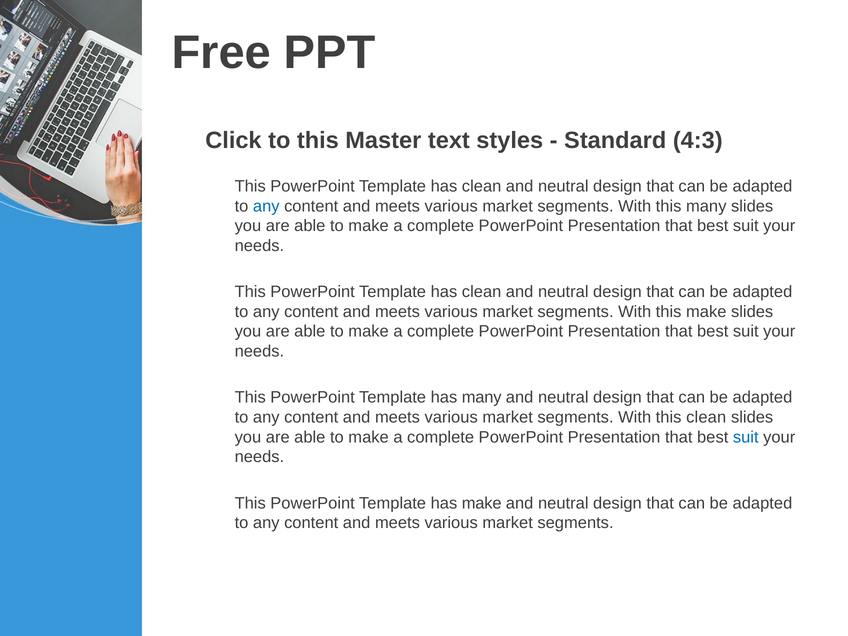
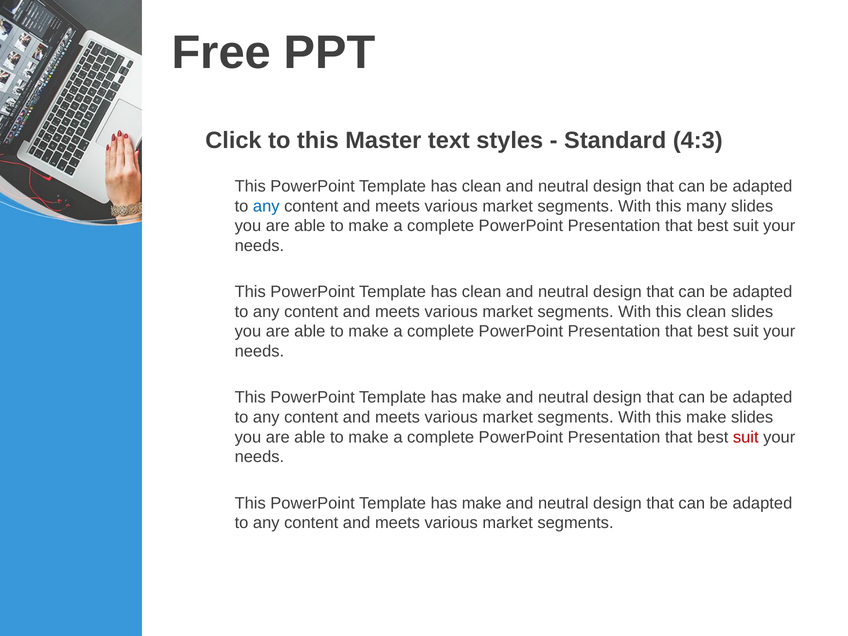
this make: make -> clean
many at (482, 398): many -> make
this clean: clean -> make
suit at (746, 437) colour: blue -> red
